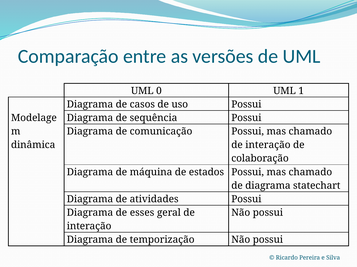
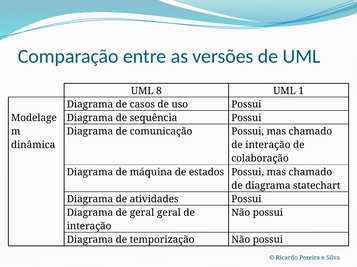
0: 0 -> 8
de esses: esses -> geral
